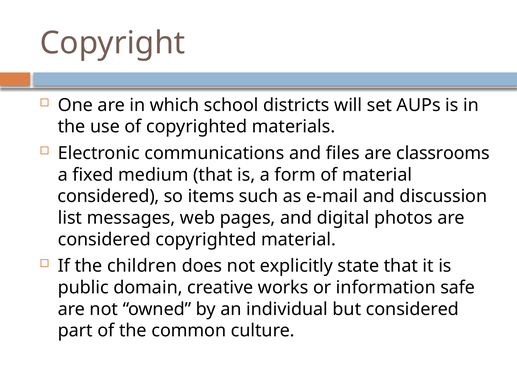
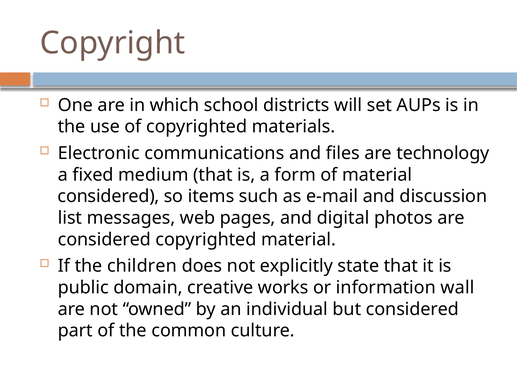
classrooms: classrooms -> technology
safe: safe -> wall
